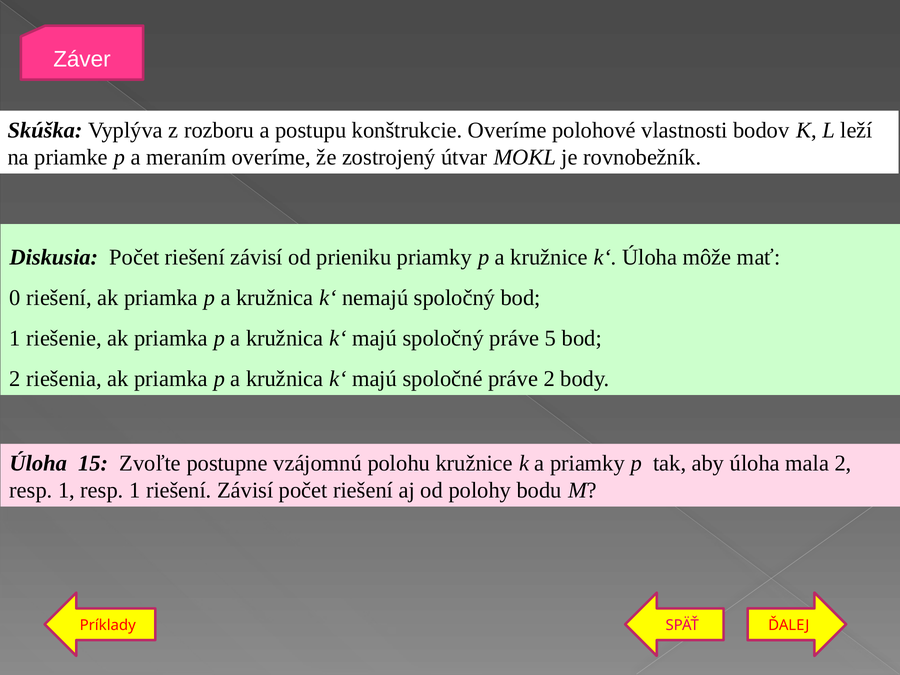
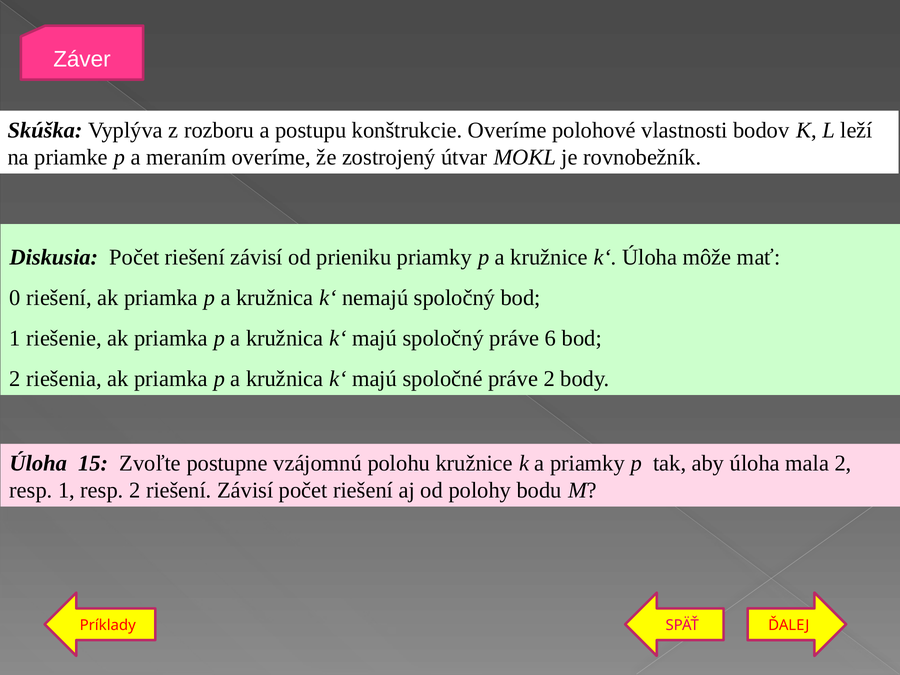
5: 5 -> 6
1 resp 1: 1 -> 2
